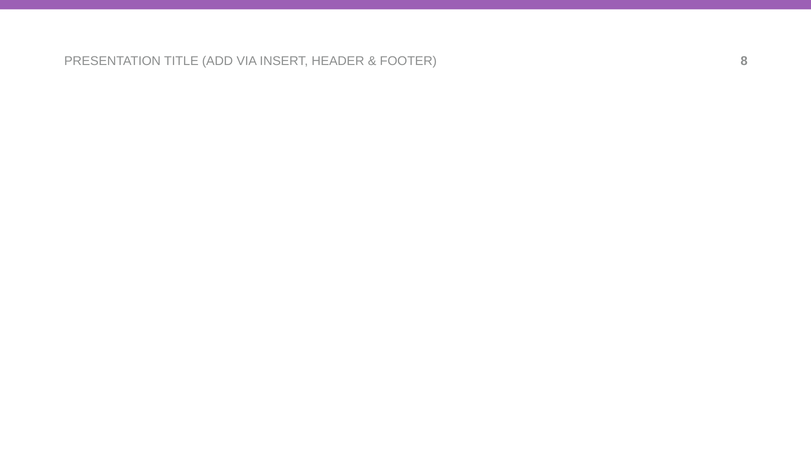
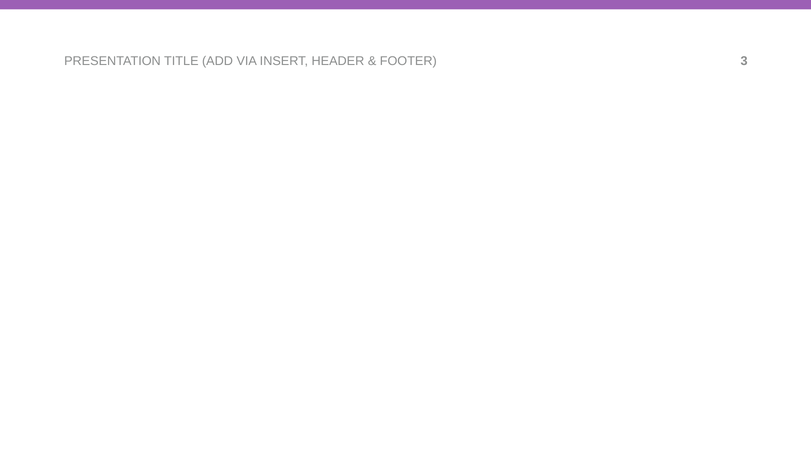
8: 8 -> 3
